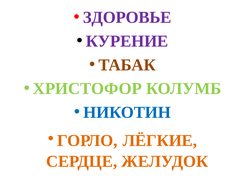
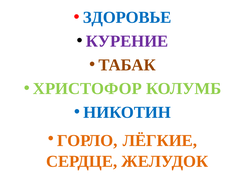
ЗДОРОВЬЕ colour: purple -> blue
